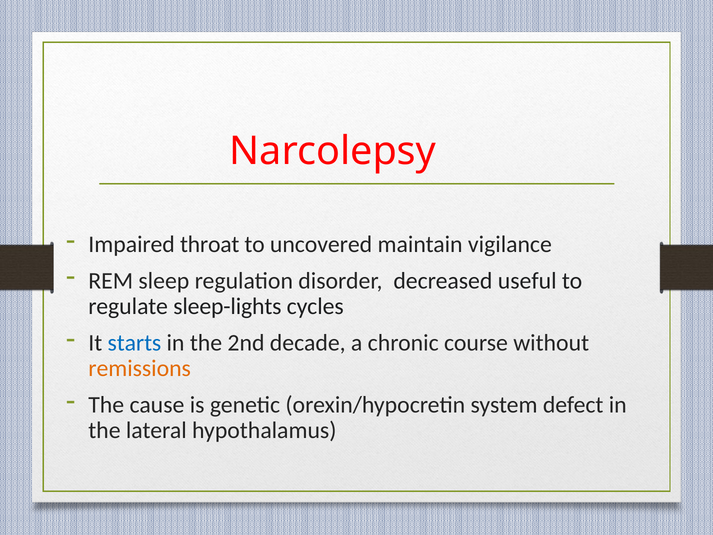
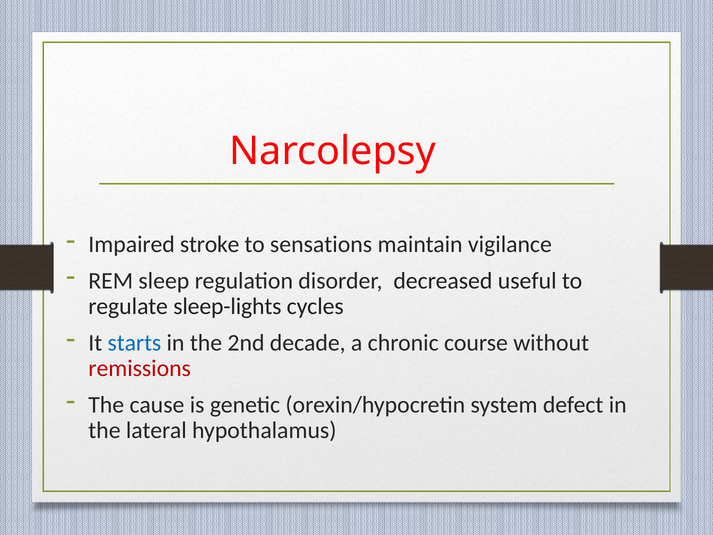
throat: throat -> stroke
uncovered: uncovered -> sensations
remissions colour: orange -> red
